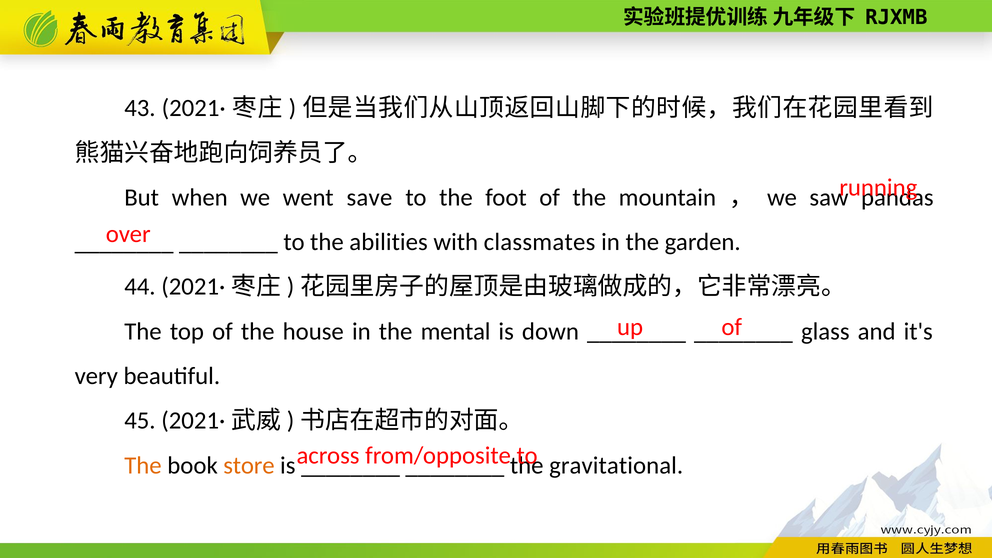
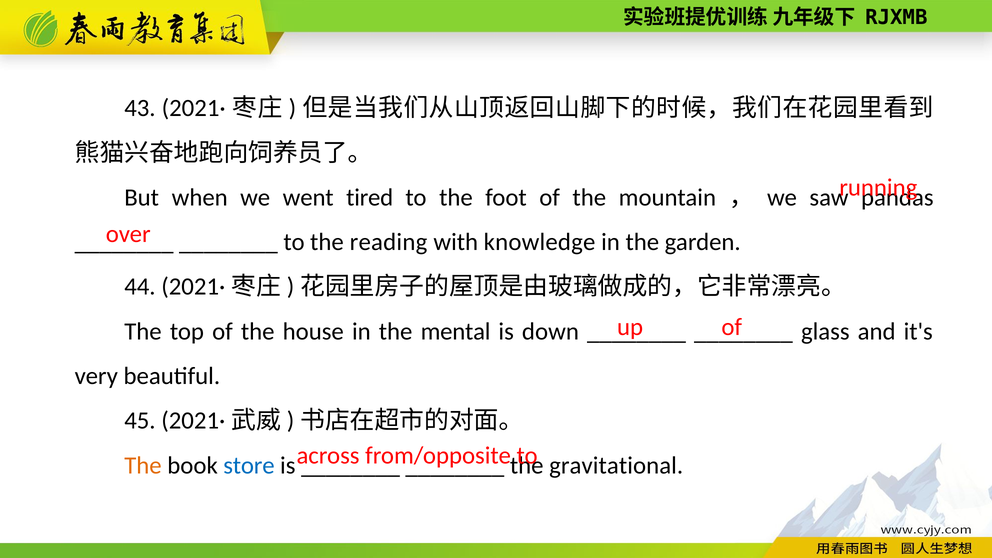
save: save -> tired
abilities: abilities -> reading
classmates: classmates -> knowledge
store colour: orange -> blue
